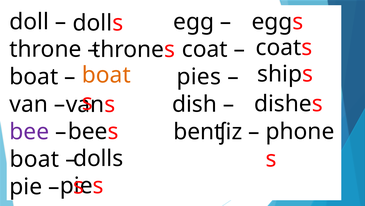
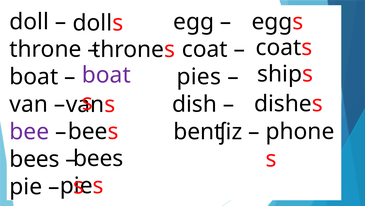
boat at (106, 75) colour: orange -> purple
dolls at (98, 158): dolls -> bees
boat at (34, 159): boat -> bees
